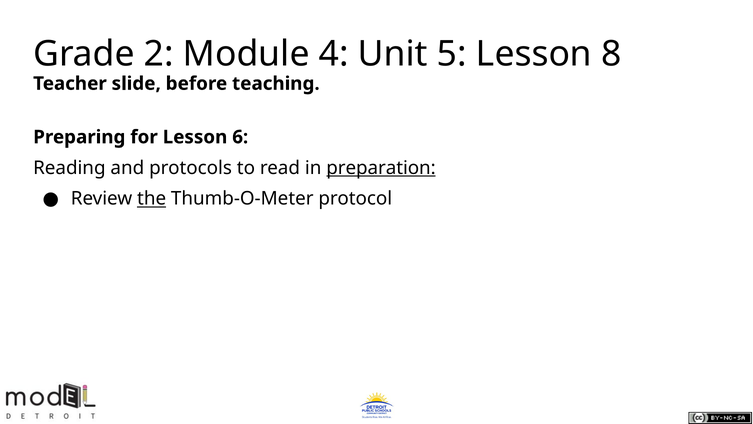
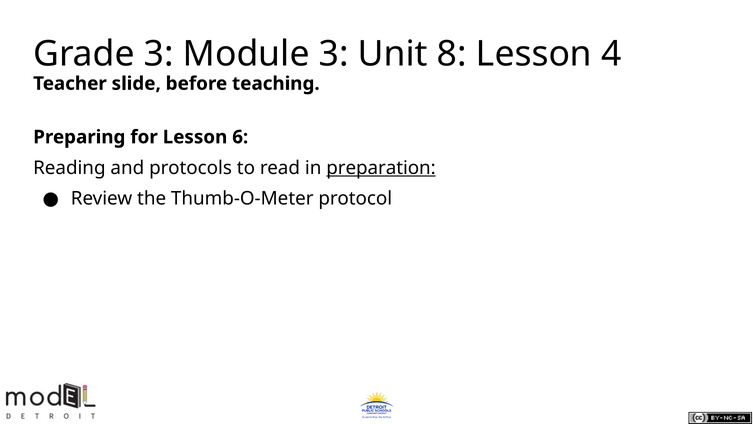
Grade 2: 2 -> 3
Module 4: 4 -> 3
5: 5 -> 8
8: 8 -> 4
the underline: present -> none
